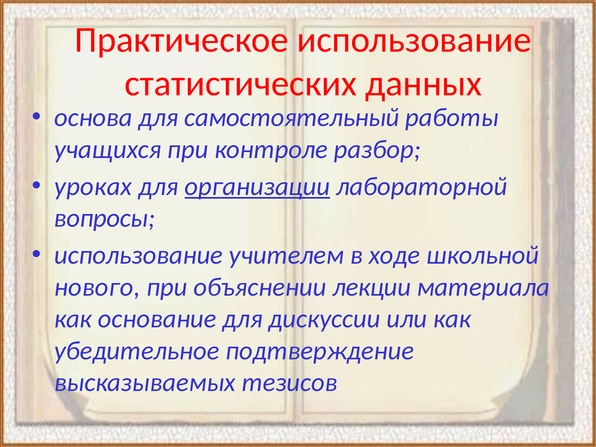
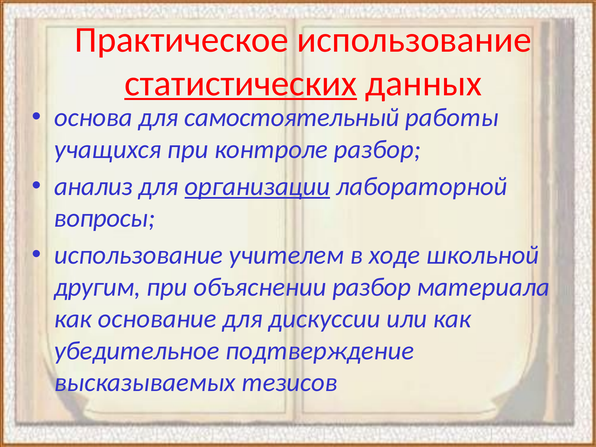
статистических underline: none -> present
уроках: уроках -> анализ
нового: нового -> другим
объяснении лекции: лекции -> разбор
